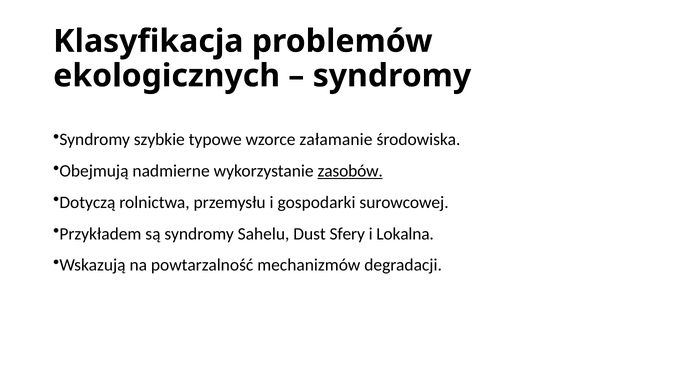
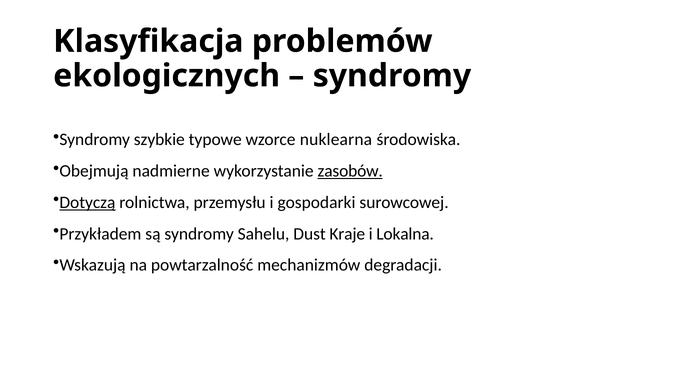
załamanie: załamanie -> nuklearna
Dotyczą underline: none -> present
Sfery: Sfery -> Kraje
